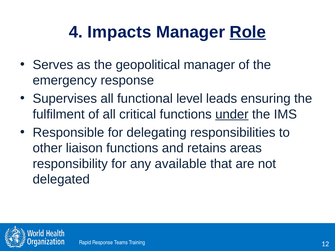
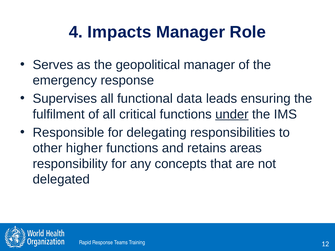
Role underline: present -> none
level: level -> data
liaison: liaison -> higher
available: available -> concepts
